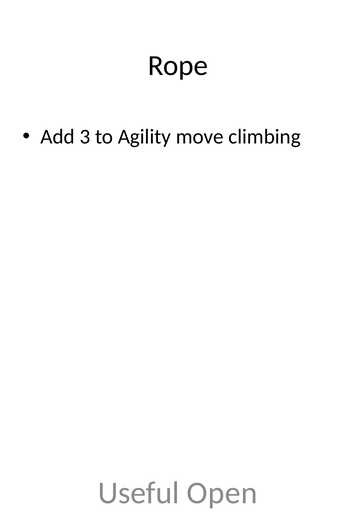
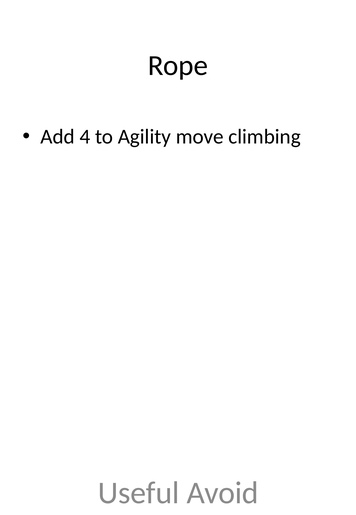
3: 3 -> 4
Open: Open -> Avoid
